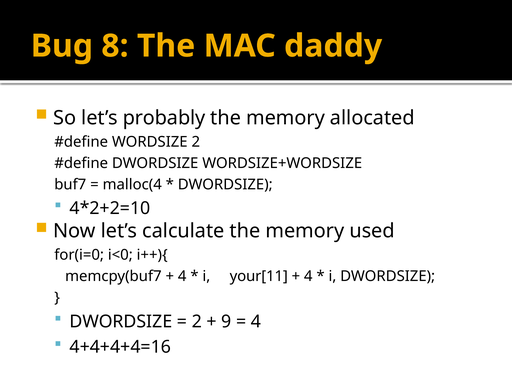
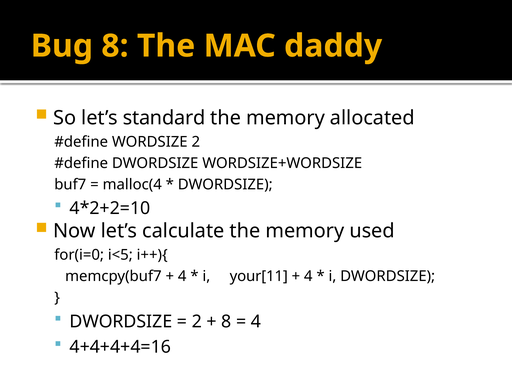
probably: probably -> standard
i<0: i<0 -> i<5
9 at (226, 322): 9 -> 8
